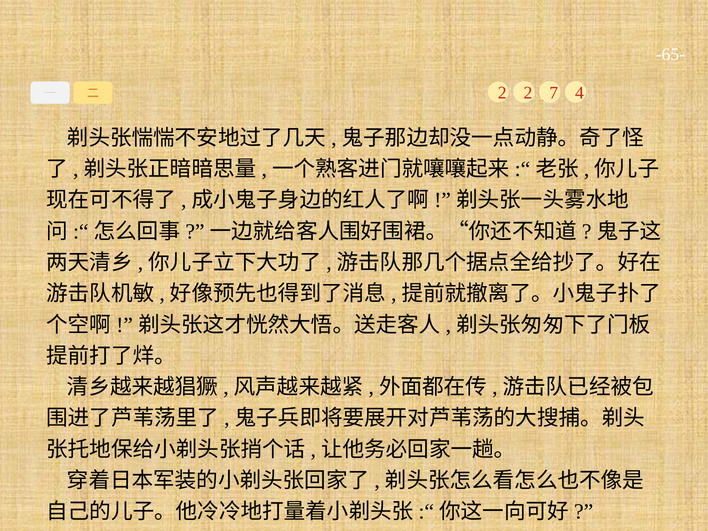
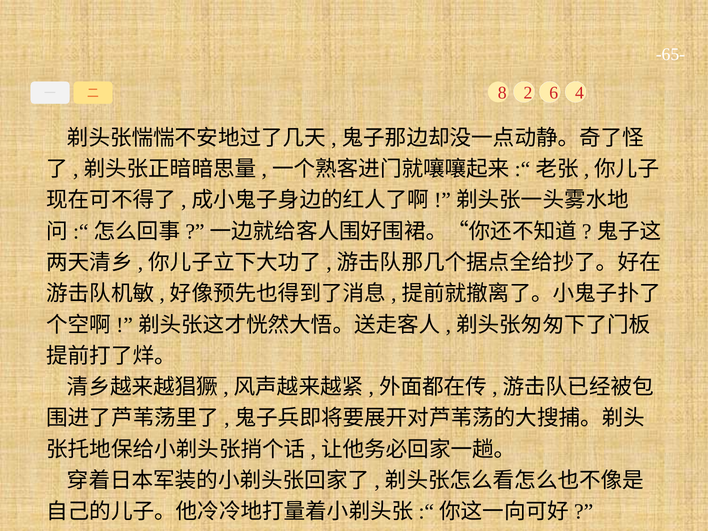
2 at (502, 93): 2 -> 8
7: 7 -> 6
